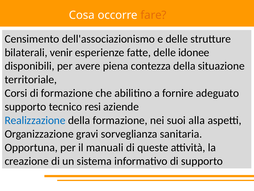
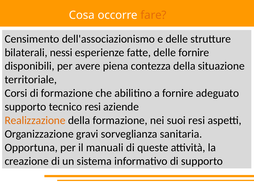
venir: venir -> nessi
delle idonee: idonee -> fornire
Realizzazione colour: blue -> orange
suoi alla: alla -> resi
